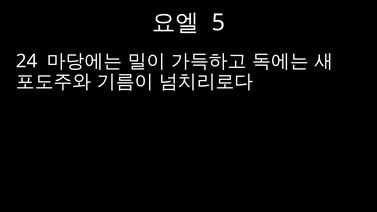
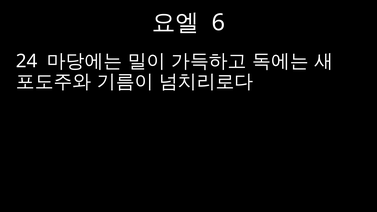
5: 5 -> 6
